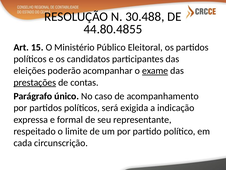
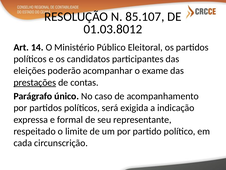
30.488: 30.488 -> 85.107
44.80.4855: 44.80.4855 -> 01.03.8012
15: 15 -> 14
exame underline: present -> none
